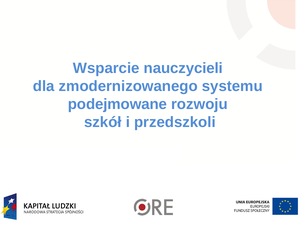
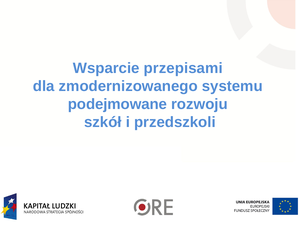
nauczycieli: nauczycieli -> przepisami
